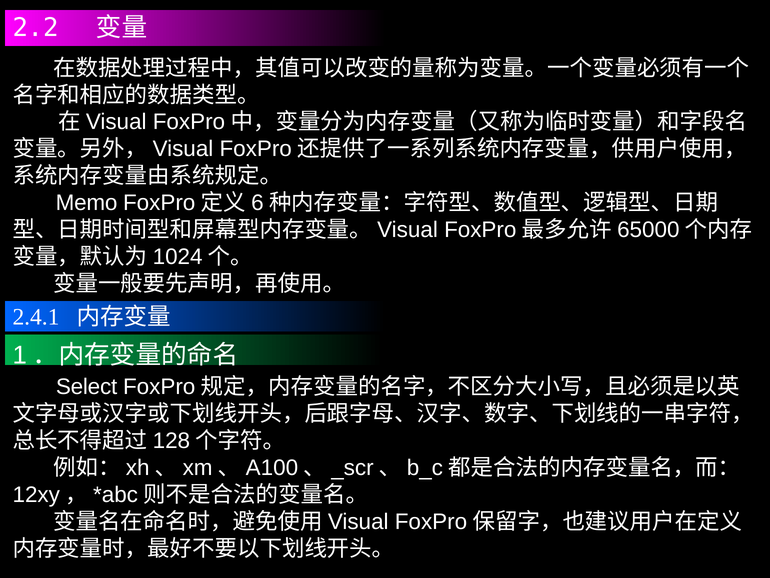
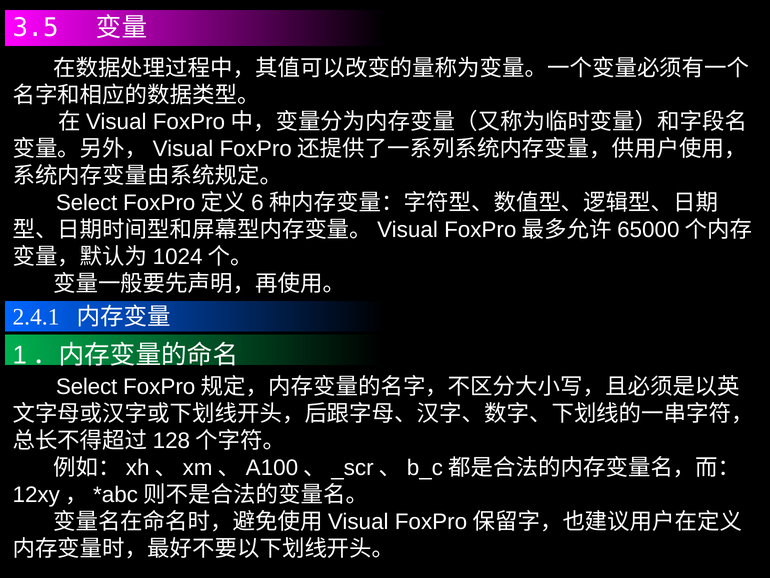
2.2: 2.2 -> 3.5
Memo at (87, 203): Memo -> Select
